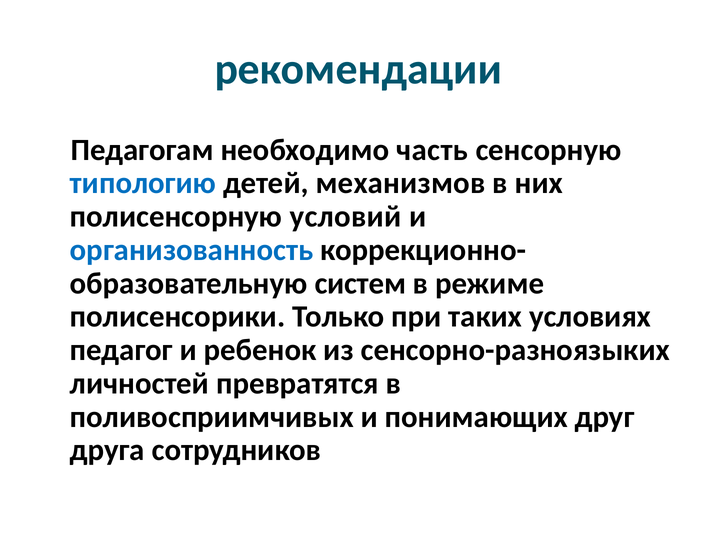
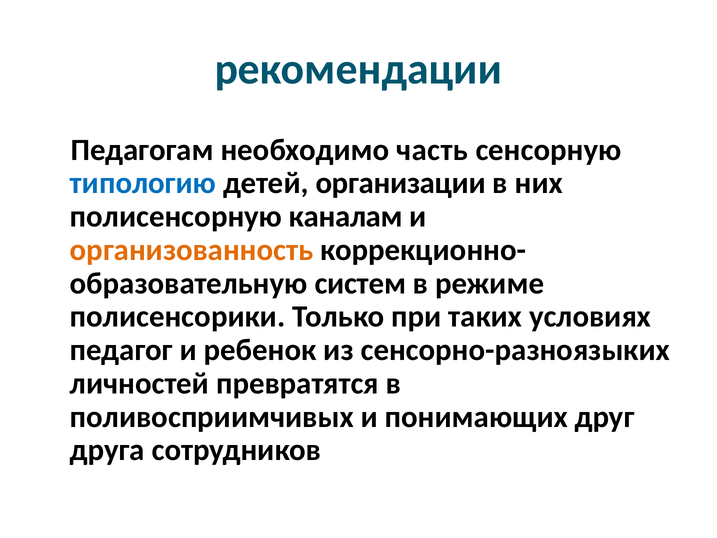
механизмов: механизмов -> организации
условий: условий -> каналам
организованность colour: blue -> orange
